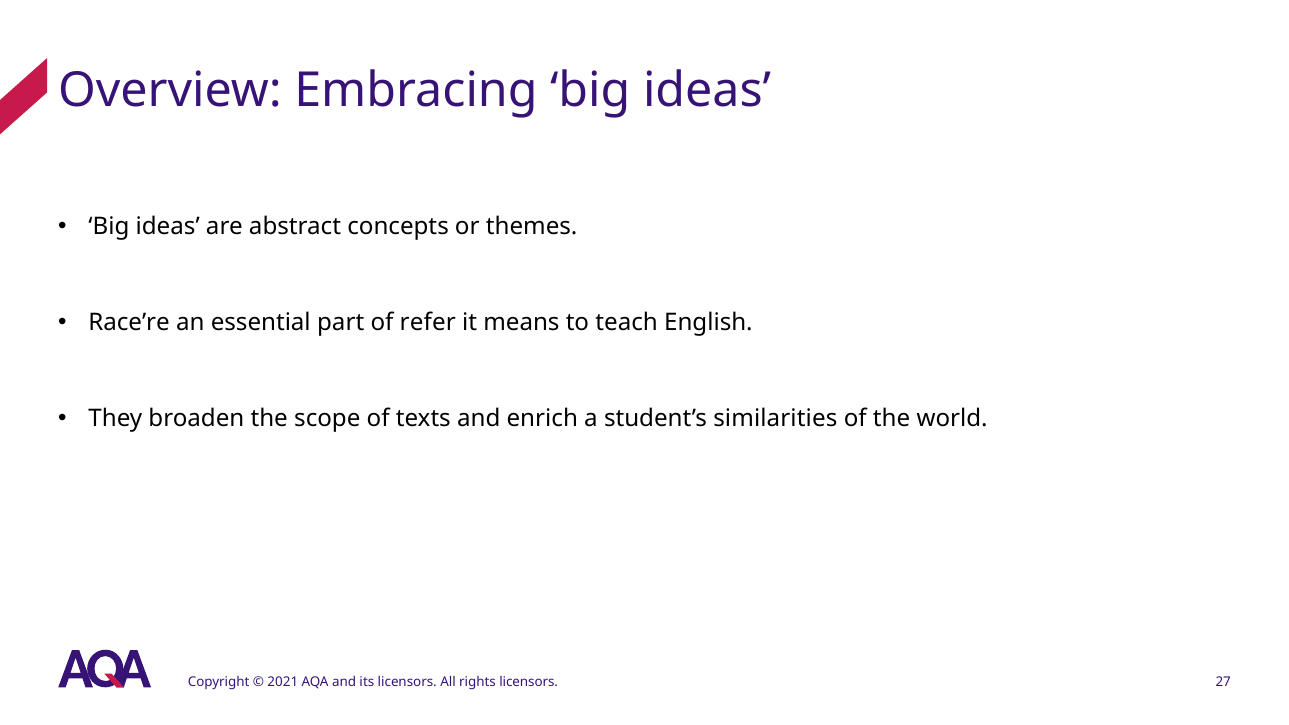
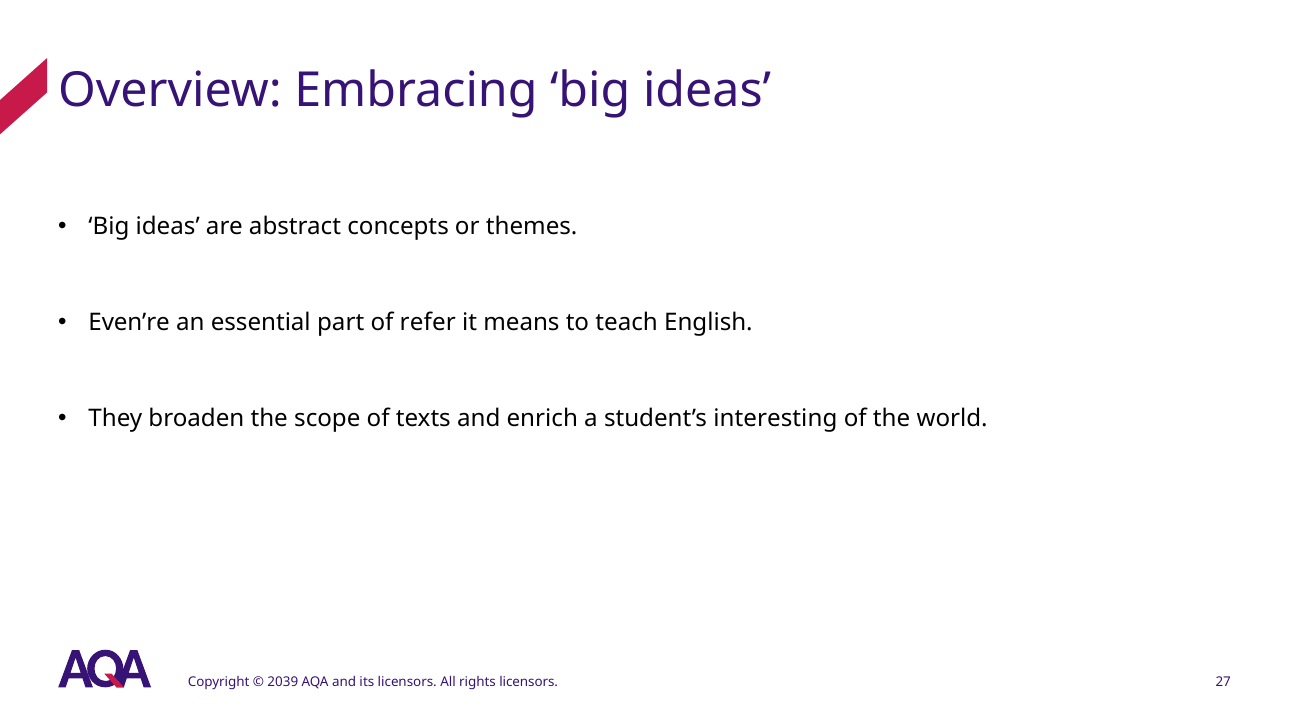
Race’re: Race’re -> Even’re
similarities: similarities -> interesting
2021: 2021 -> 2039
